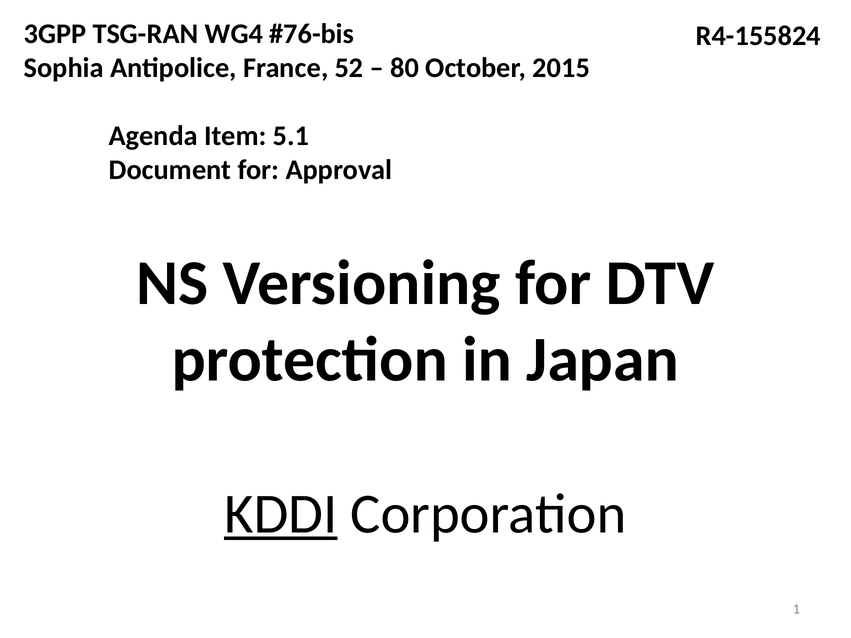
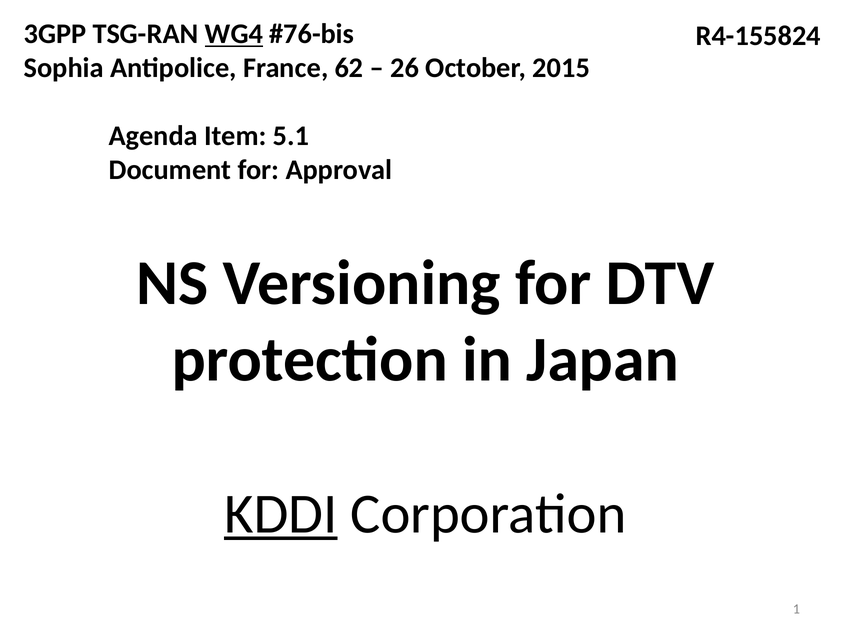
WG4 underline: none -> present
52: 52 -> 62
80: 80 -> 26
